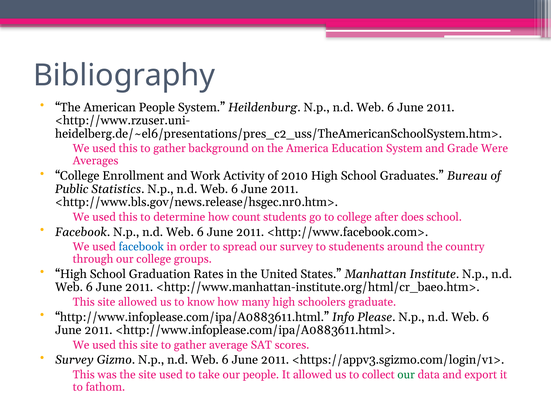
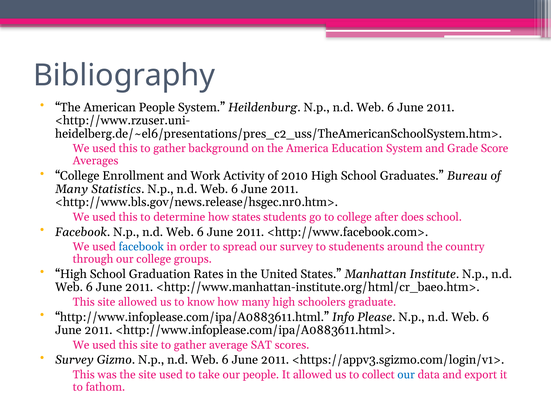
Were: Were -> Score
Public at (72, 189): Public -> Many
how count: count -> states
our at (406, 375) colour: green -> blue
